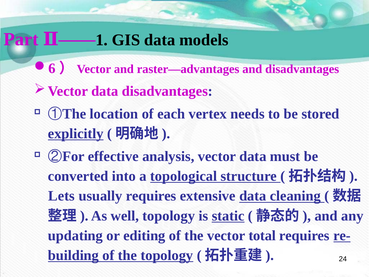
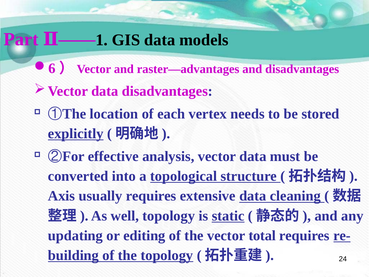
Lets: Lets -> Axis
